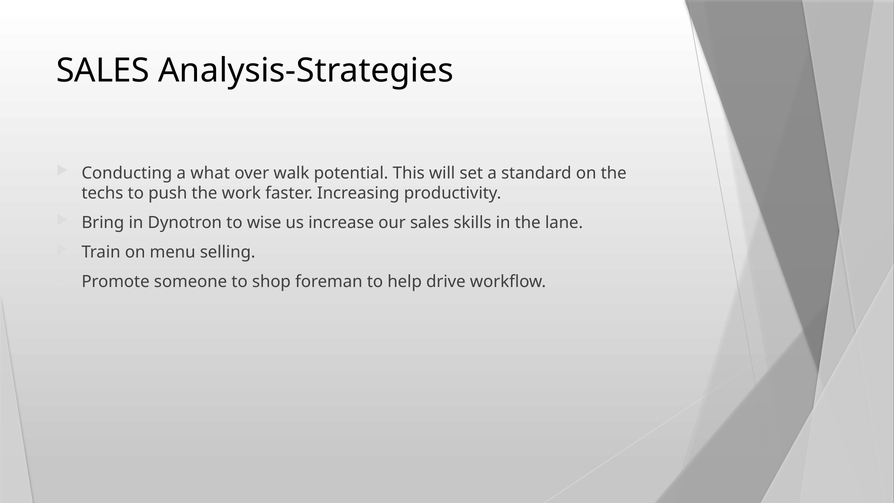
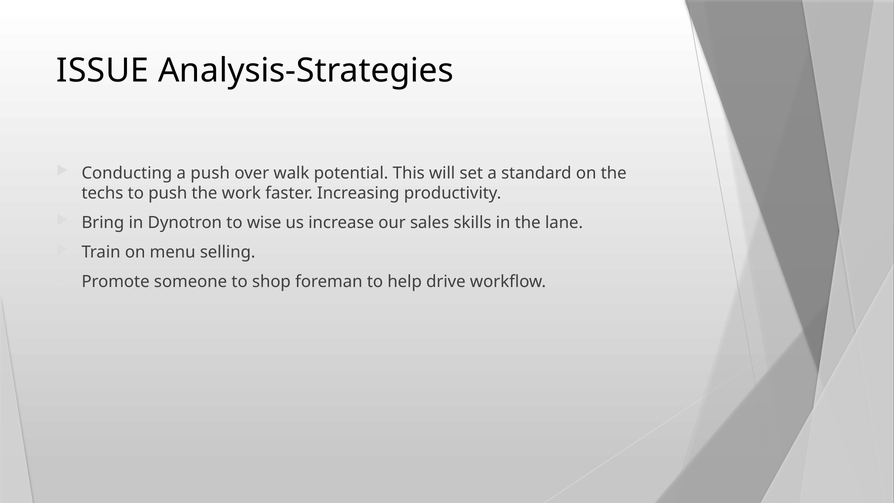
SALES at (103, 71): SALES -> ISSUE
a what: what -> push
